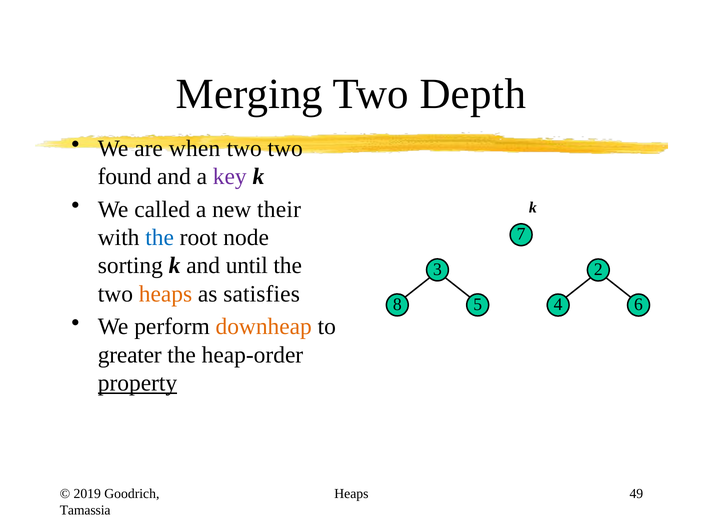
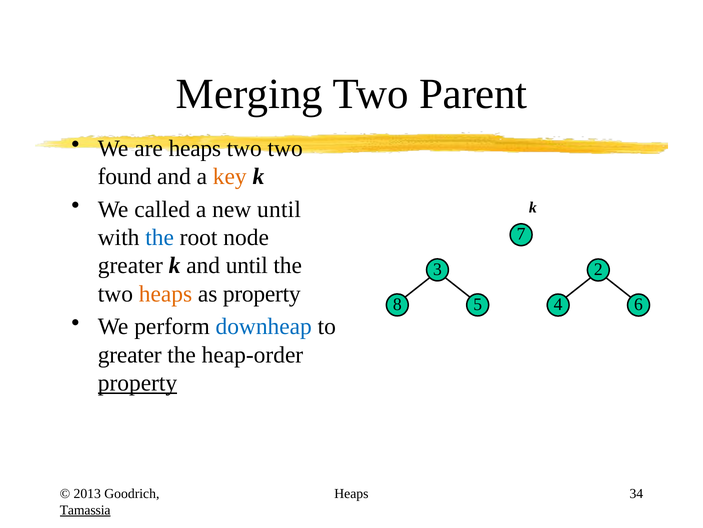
Depth: Depth -> Parent
are when: when -> heaps
key colour: purple -> orange
new their: their -> until
sorting at (130, 265): sorting -> greater
as satisfies: satisfies -> property
downheap colour: orange -> blue
2019: 2019 -> 2013
49: 49 -> 34
Tamassia underline: none -> present
